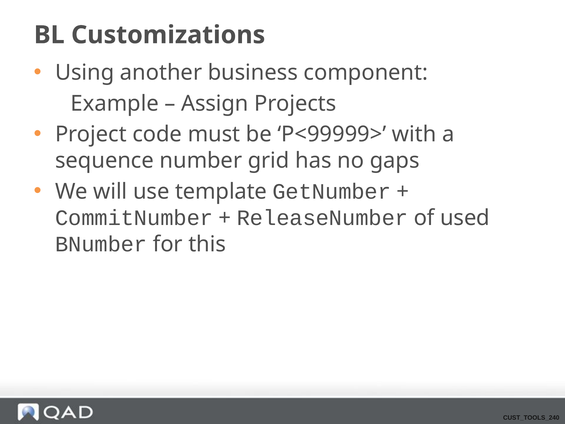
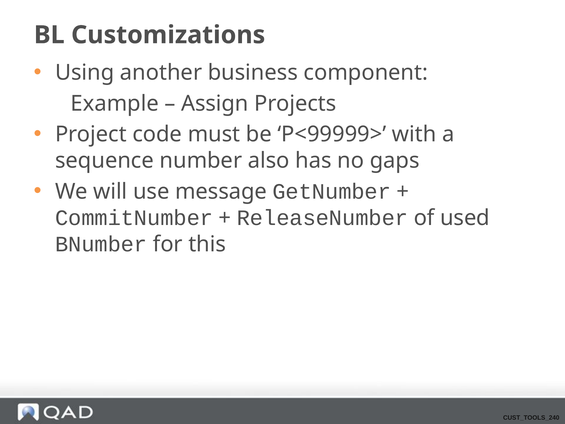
grid: grid -> also
template: template -> message
